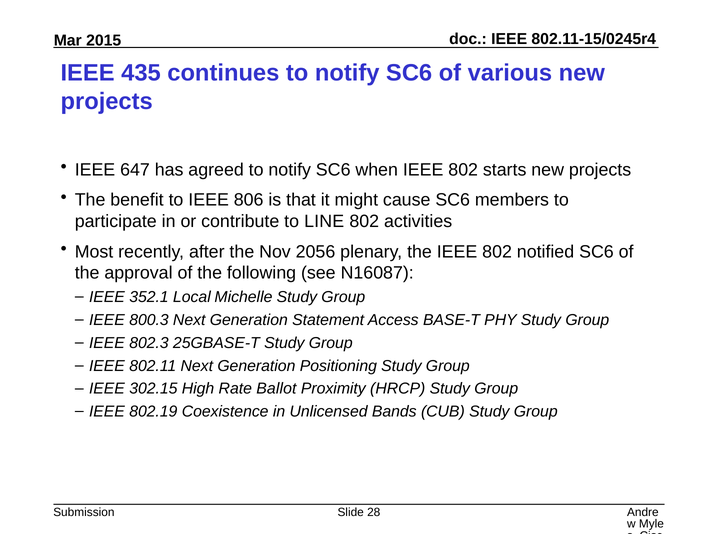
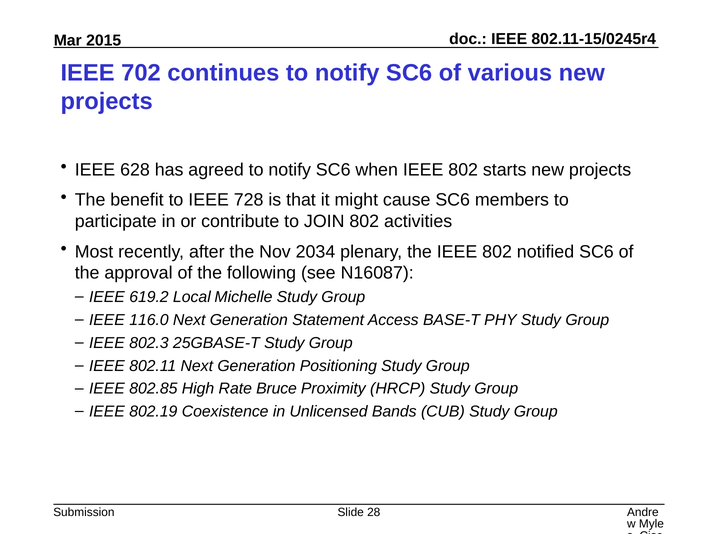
435: 435 -> 702
647: 647 -> 628
806: 806 -> 728
LINE: LINE -> JOIN
2056: 2056 -> 2034
352.1: 352.1 -> 619.2
800.3: 800.3 -> 116.0
302.15: 302.15 -> 802.85
Ballot: Ballot -> Bruce
